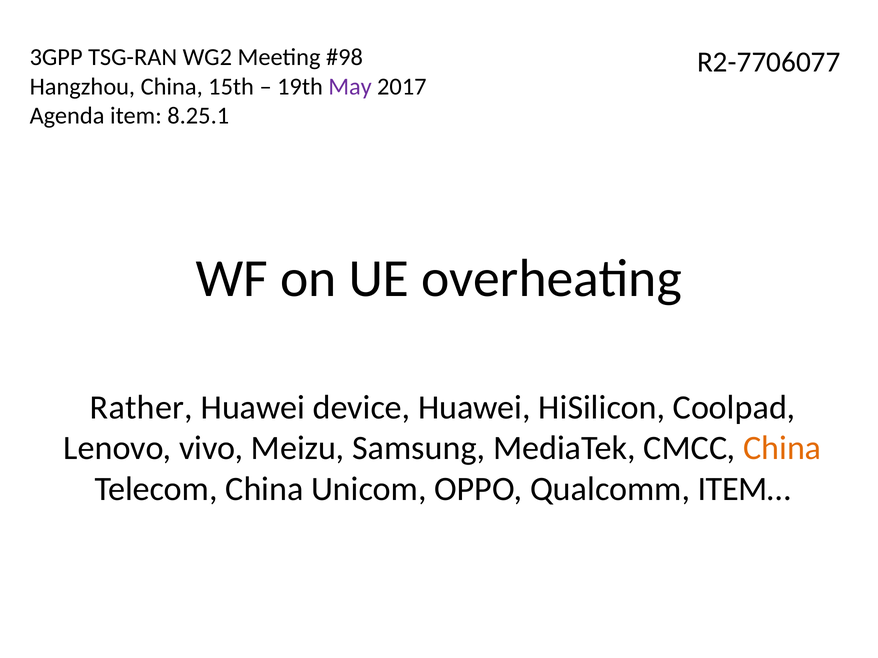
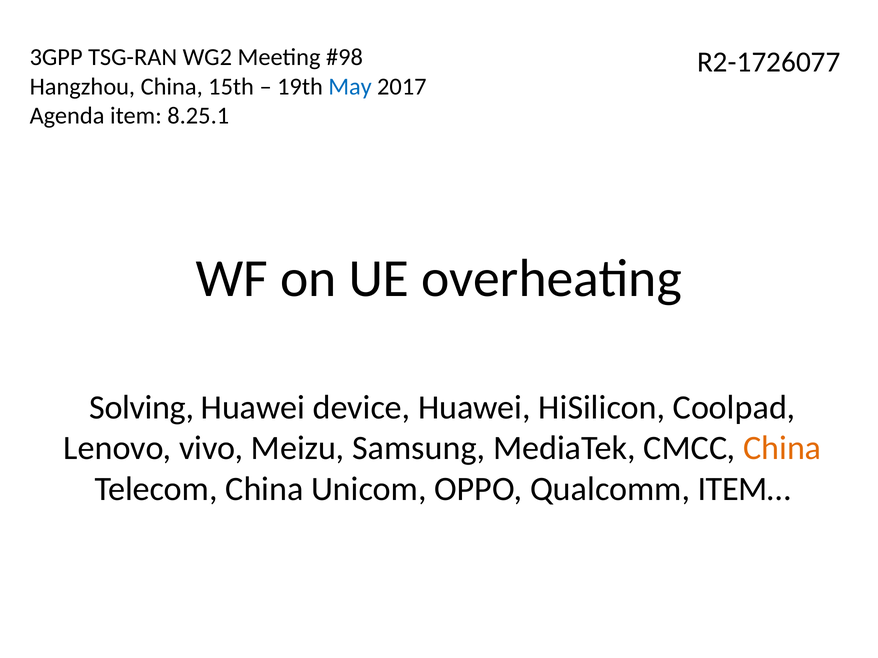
R2-7706077: R2-7706077 -> R2-1726077
May colour: purple -> blue
Rather: Rather -> Solving
